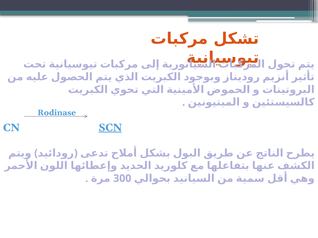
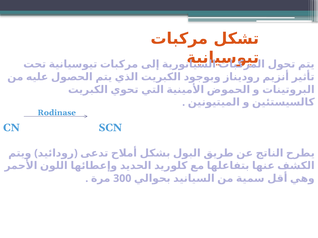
SCN underline: present -> none
